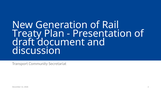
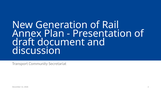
Treaty: Treaty -> Annex
